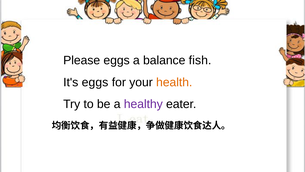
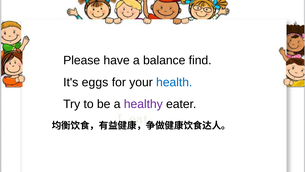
Please eggs: eggs -> have
fish: fish -> find
health colour: orange -> blue
